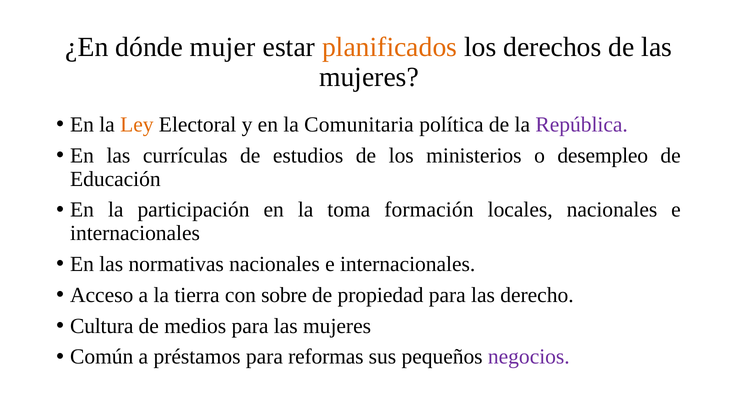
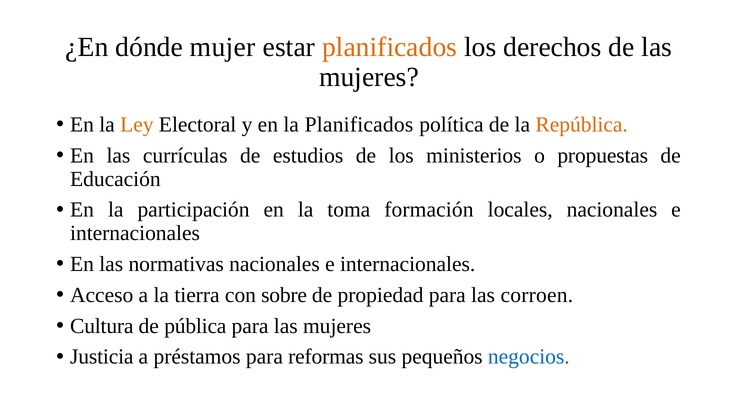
la Comunitaria: Comunitaria -> Planificados
República colour: purple -> orange
desempleo: desempleo -> propuestas
derecho: derecho -> corroen
medios: medios -> pública
Común: Común -> Justicia
negocios colour: purple -> blue
